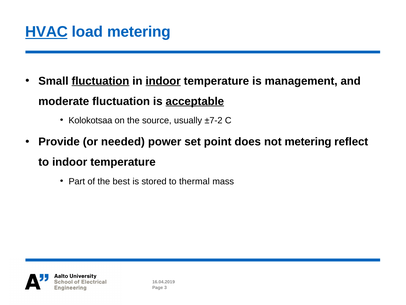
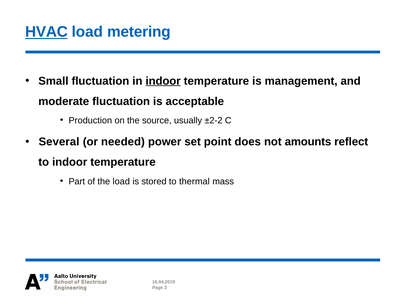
fluctuation at (100, 81) underline: present -> none
acceptable underline: present -> none
Kolokotsaa: Kolokotsaa -> Production
±7-2: ±7-2 -> ±2-2
Provide: Provide -> Several
not metering: metering -> amounts
the best: best -> load
